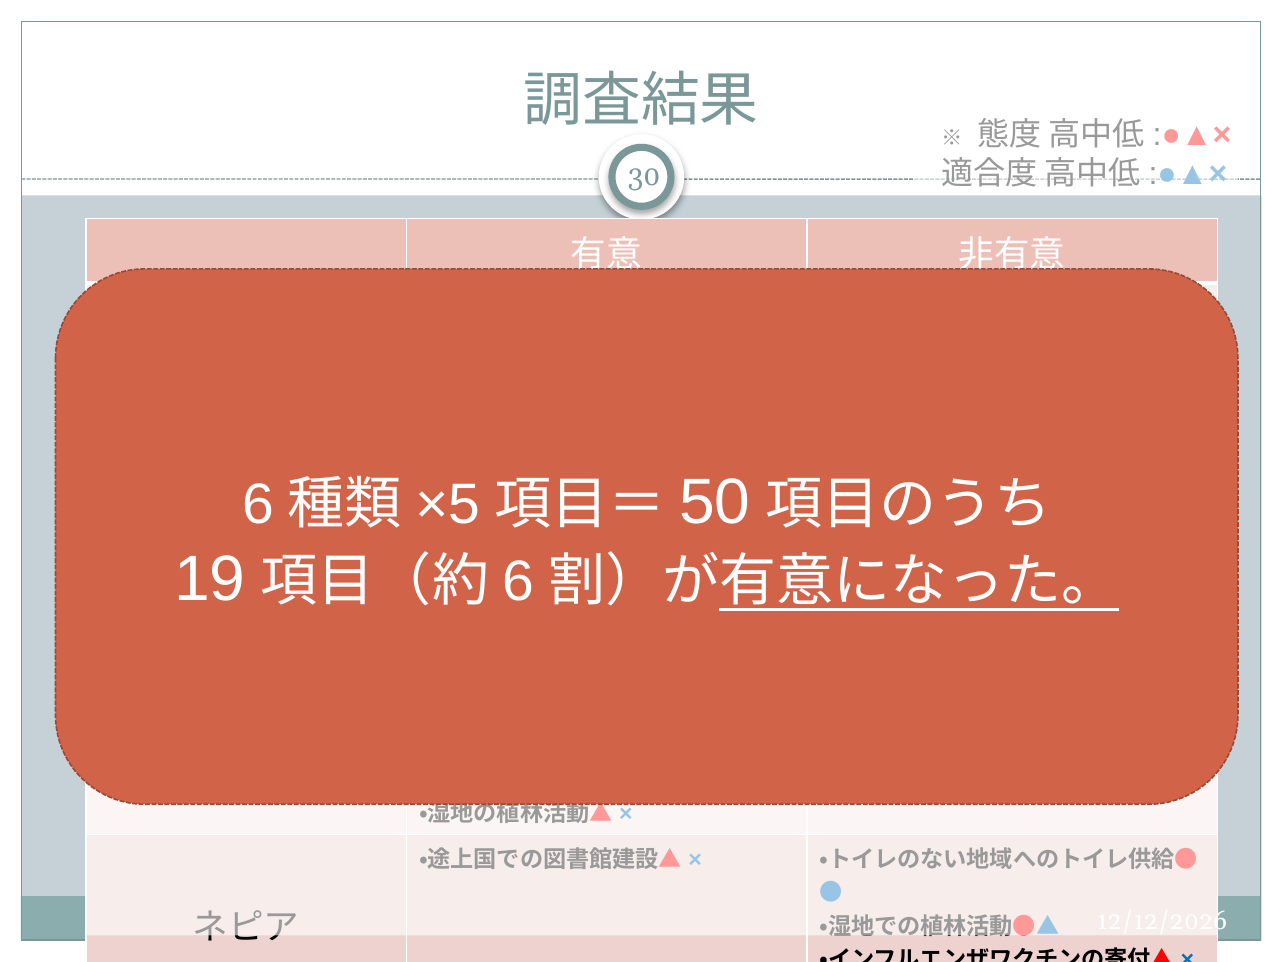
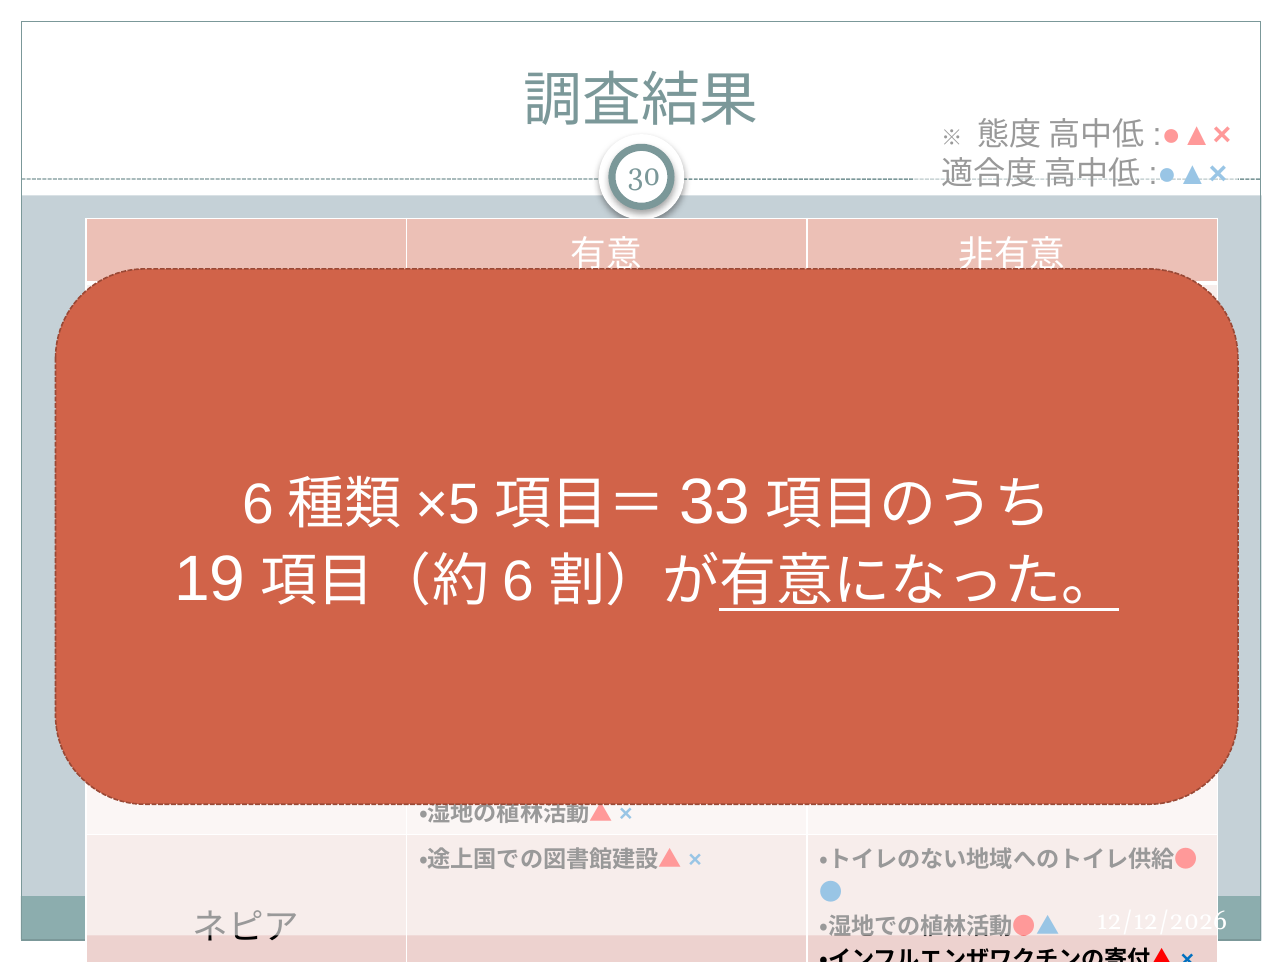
50: 50 -> 33
